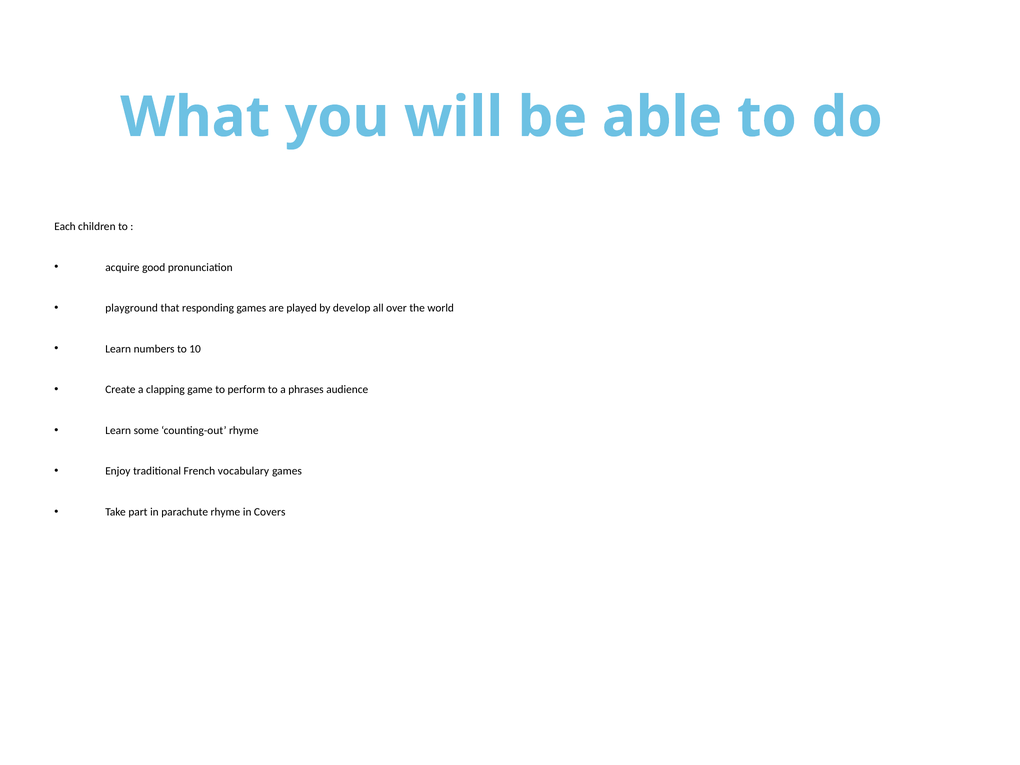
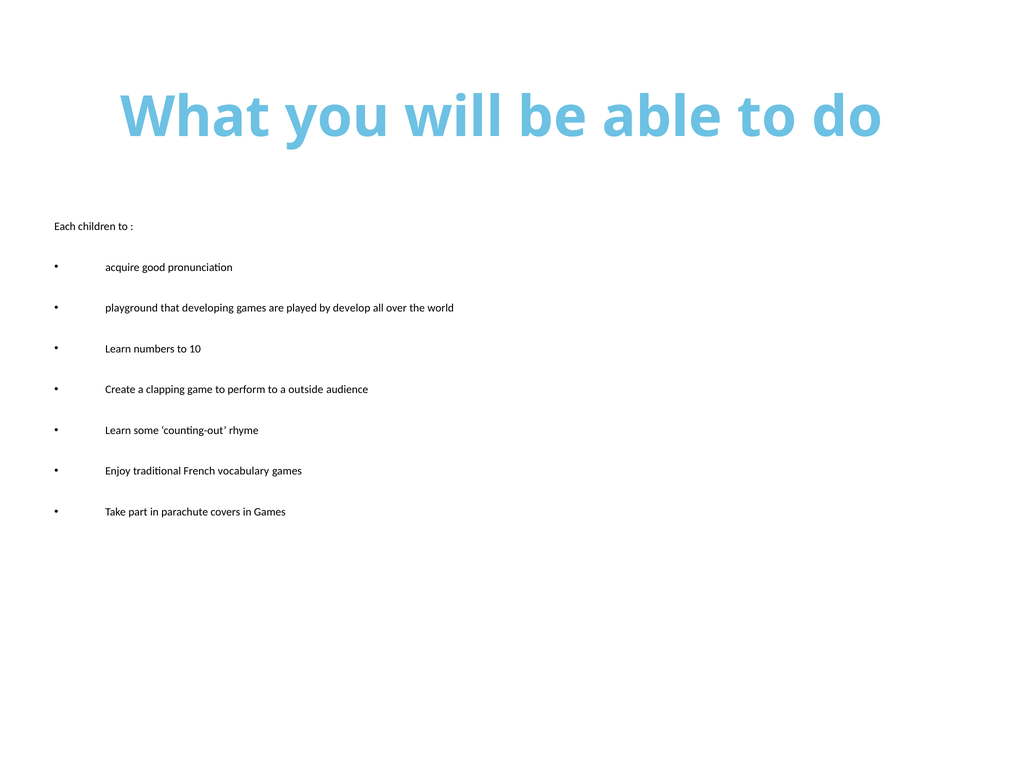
responding: responding -> developing
phrases: phrases -> outside
parachute rhyme: rhyme -> covers
in Covers: Covers -> Games
